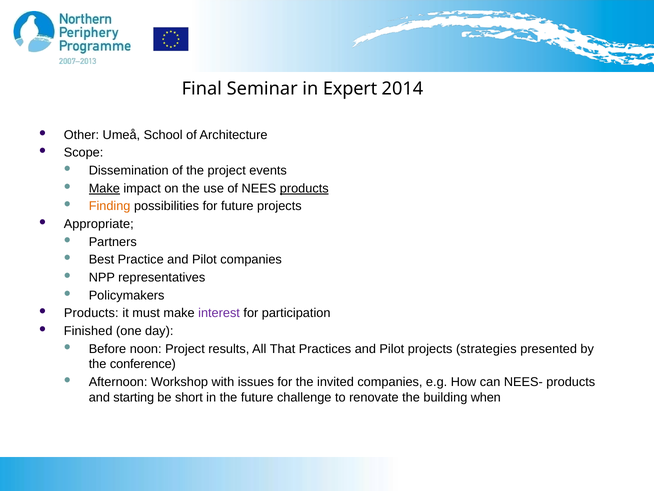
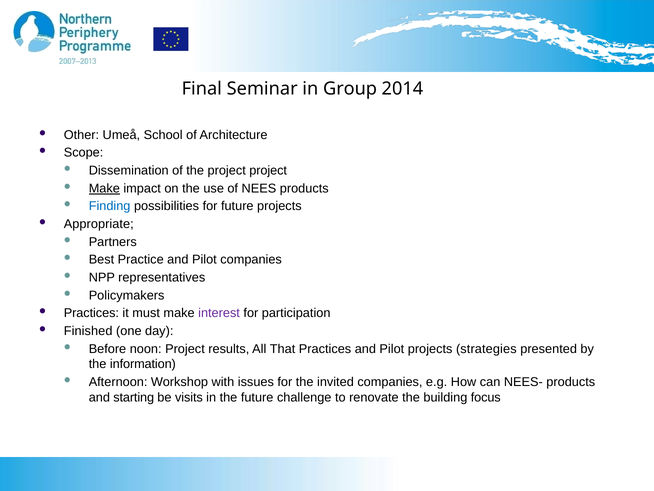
Expert: Expert -> Group
project events: events -> project
products at (304, 188) underline: present -> none
Finding colour: orange -> blue
Products at (91, 313): Products -> Practices
conference: conference -> information
short: short -> visits
when: when -> focus
